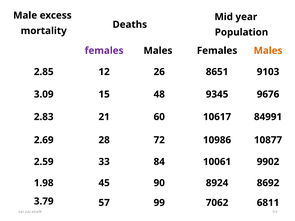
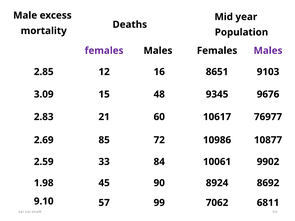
Males at (268, 51) colour: orange -> purple
26: 26 -> 16
84991: 84991 -> 76977
28: 28 -> 85
3.79: 3.79 -> 9.10
